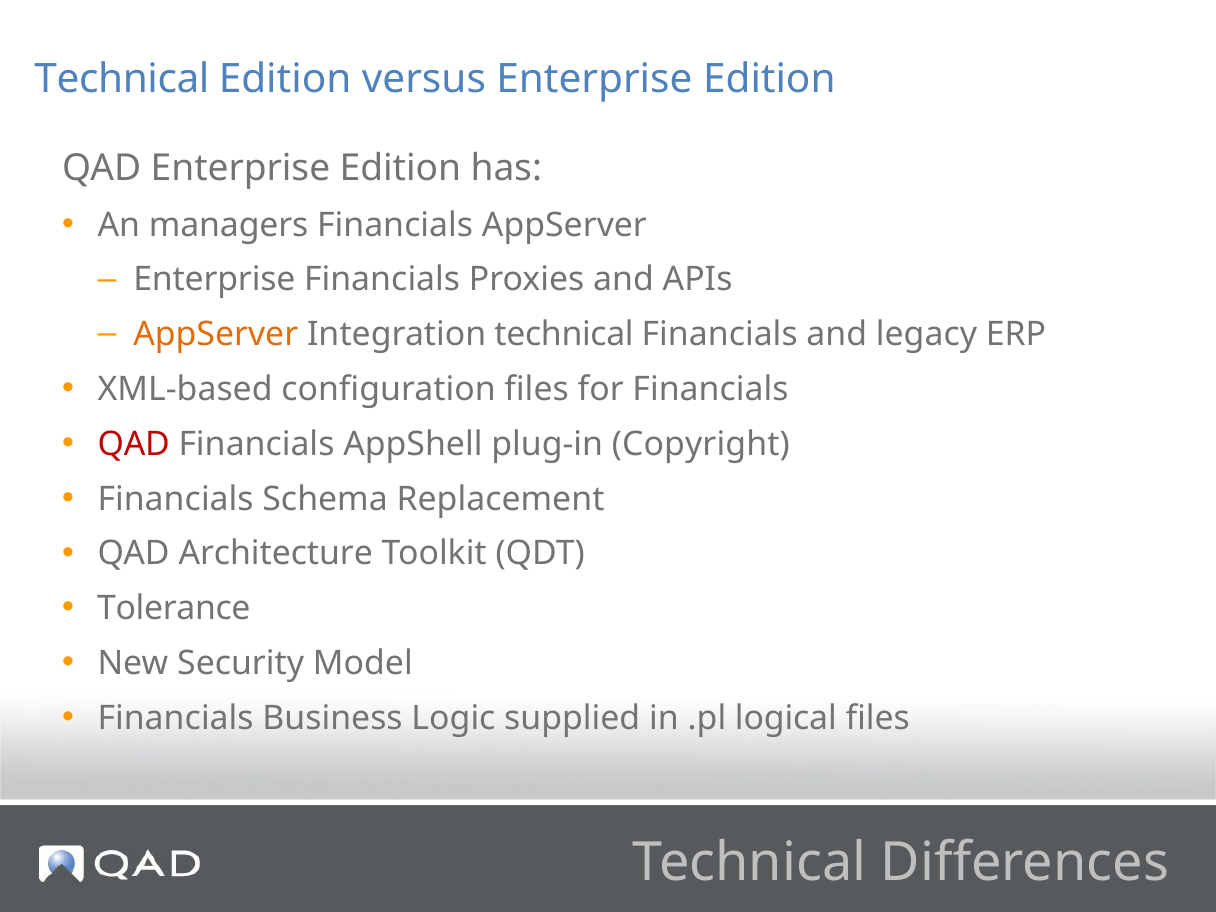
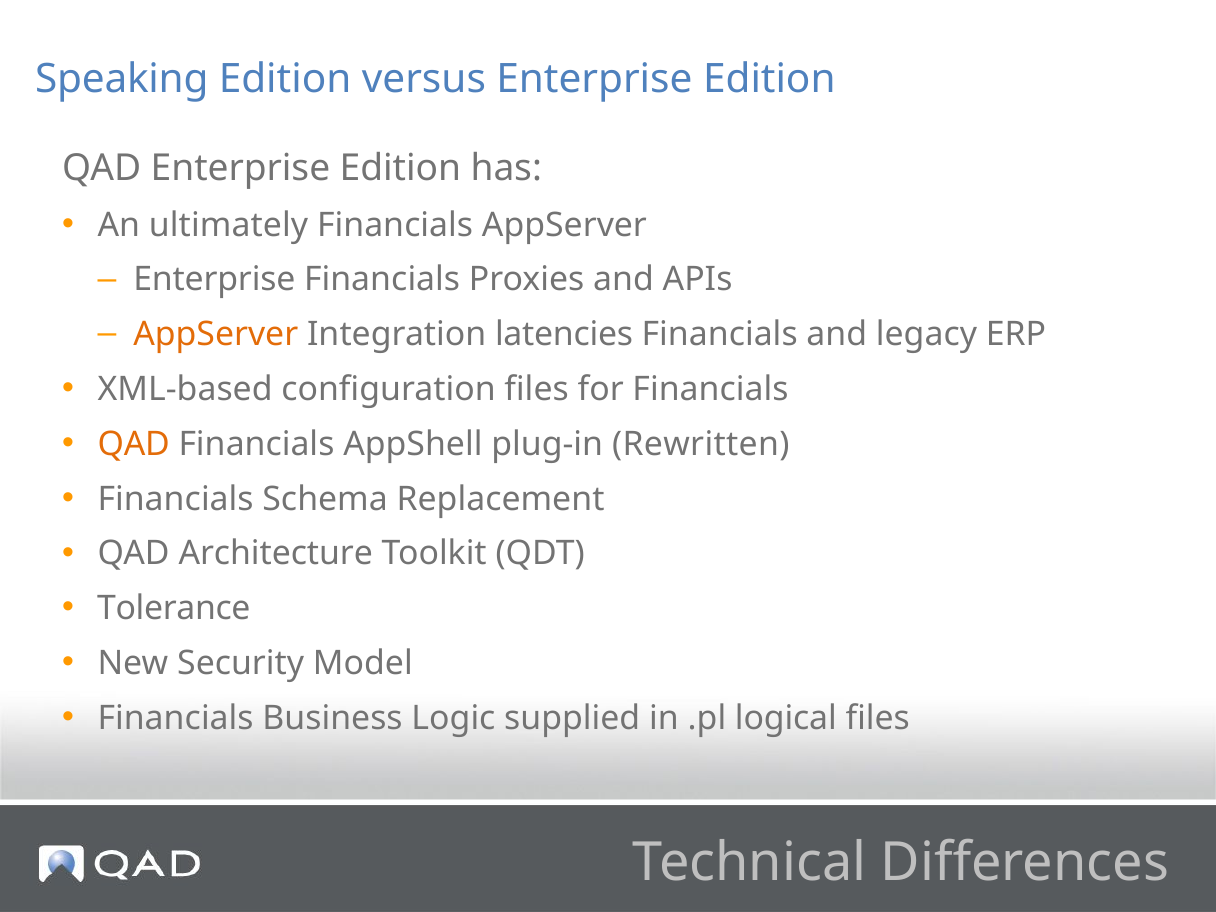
Technical at (122, 79): Technical -> Speaking
managers: managers -> ultimately
Integration technical: technical -> latencies
QAD at (134, 444) colour: red -> orange
Copyright: Copyright -> Rewritten
